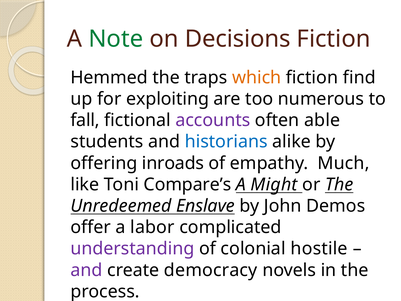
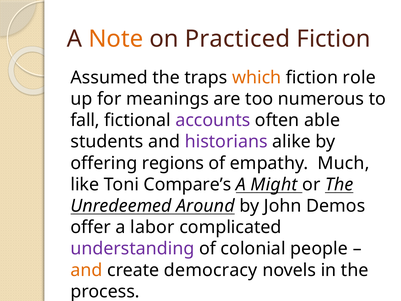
Note colour: green -> orange
Decisions: Decisions -> Practiced
Hemmed: Hemmed -> Assumed
find: find -> role
exploiting: exploiting -> meanings
historians colour: blue -> purple
inroads: inroads -> regions
Enslave: Enslave -> Around
hostile: hostile -> people
and at (86, 270) colour: purple -> orange
